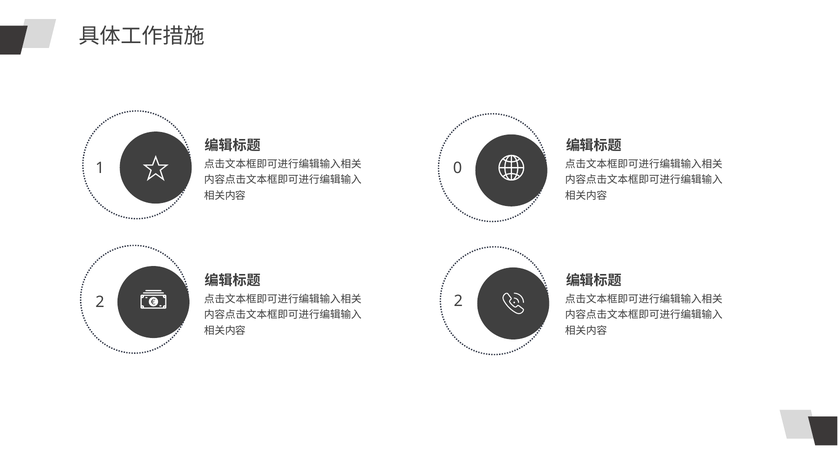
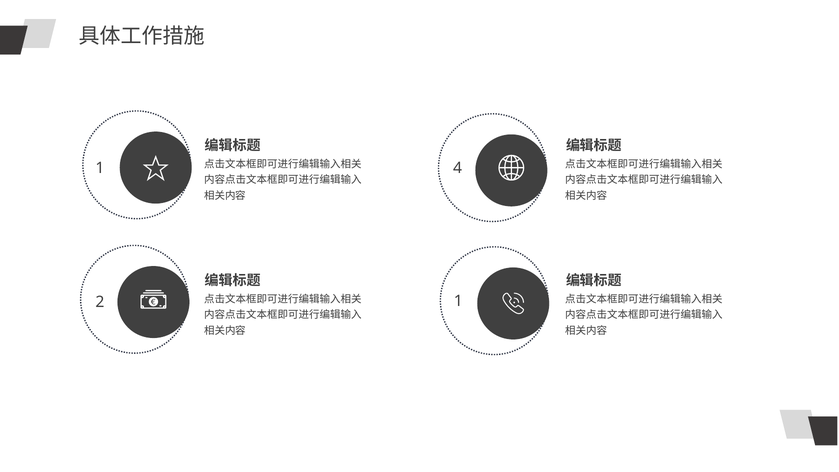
0: 0 -> 4
2 2: 2 -> 1
